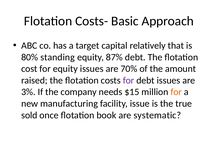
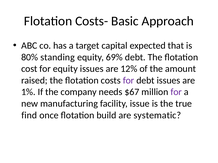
relatively: relatively -> expected
87%: 87% -> 69%
70%: 70% -> 12%
3%: 3% -> 1%
$15: $15 -> $67
for at (176, 92) colour: orange -> purple
sold: sold -> find
book: book -> build
